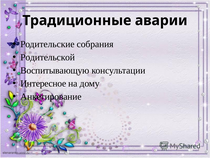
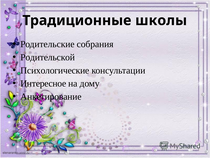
аварии: аварии -> школы
Воспитывающую: Воспитывающую -> Психологические
